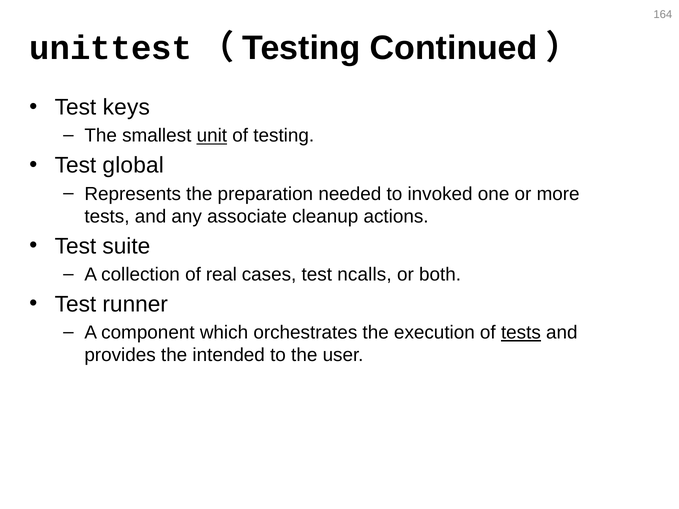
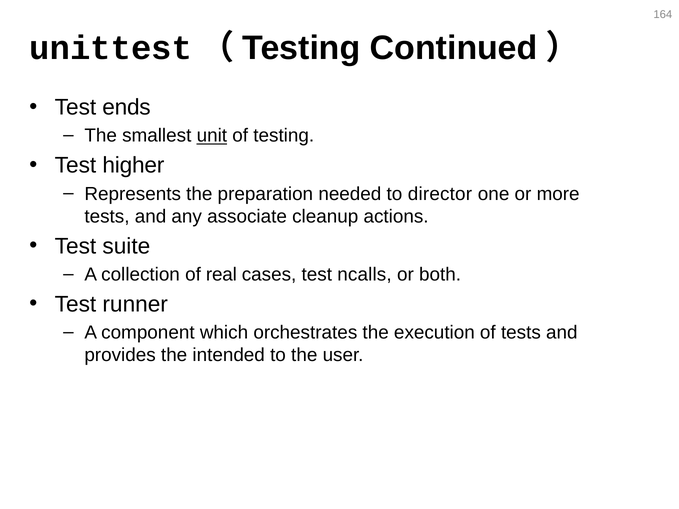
keys: keys -> ends
global: global -> higher
invoked: invoked -> director
tests at (521, 333) underline: present -> none
